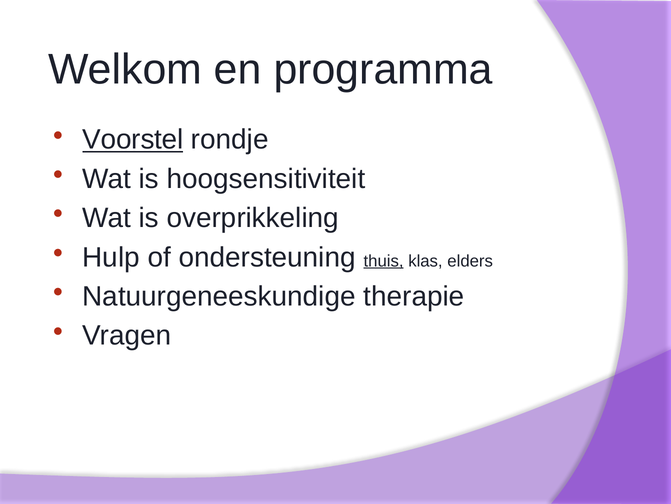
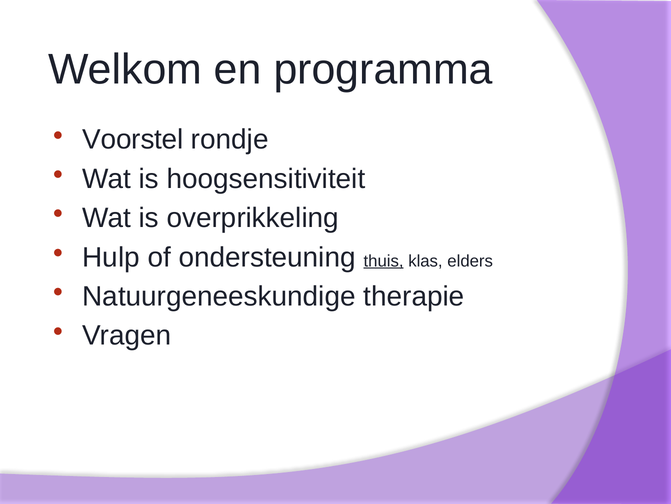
Voorstel underline: present -> none
